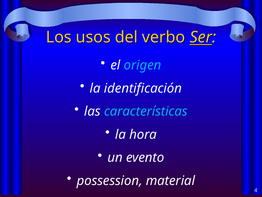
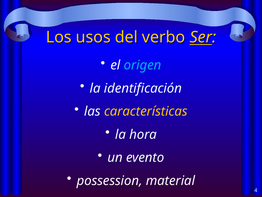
características colour: light blue -> yellow
